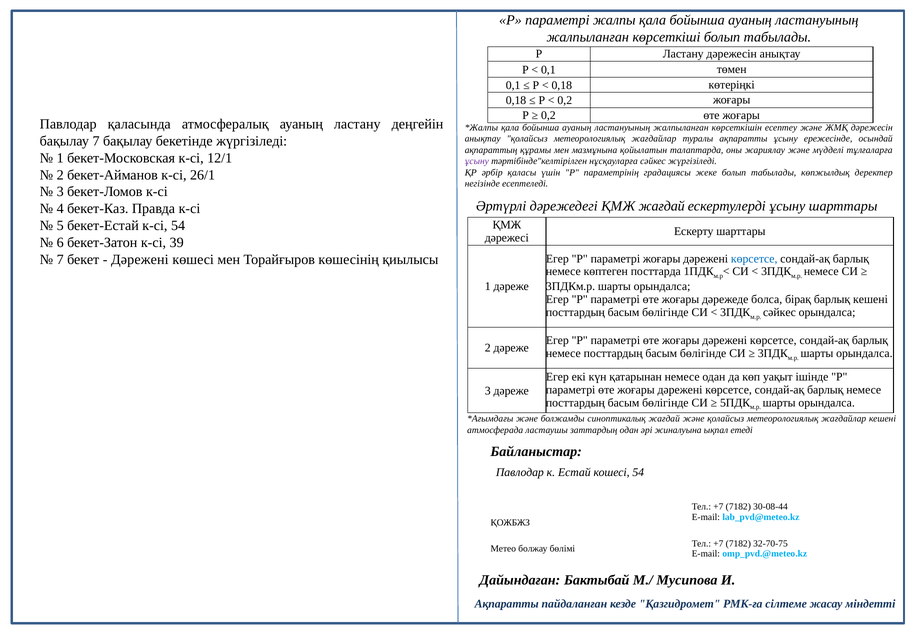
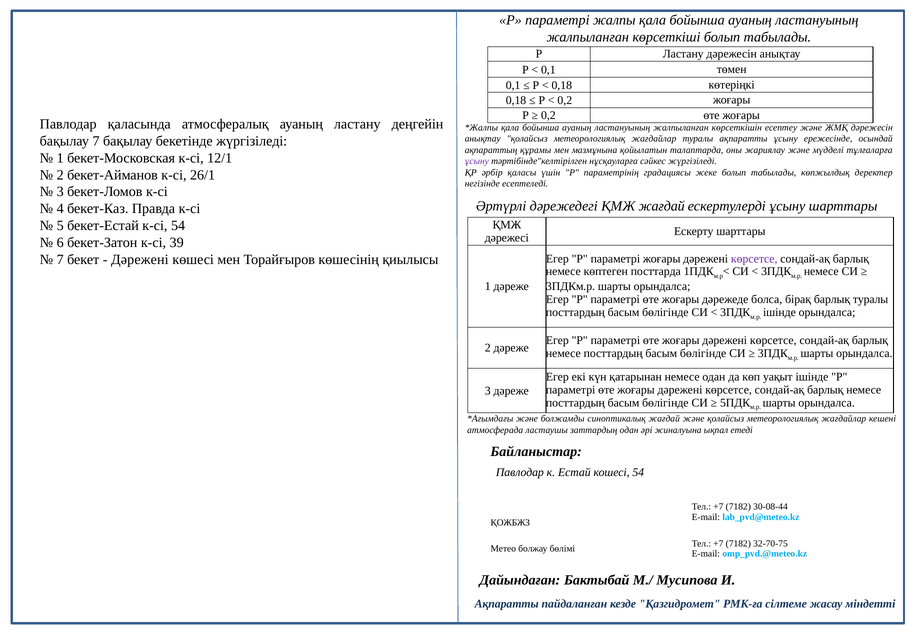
көрсетсе at (754, 259) colour: blue -> purple
барлық кешені: кешені -> туралы
сәйкес at (779, 312): сәйкес -> ішінде
